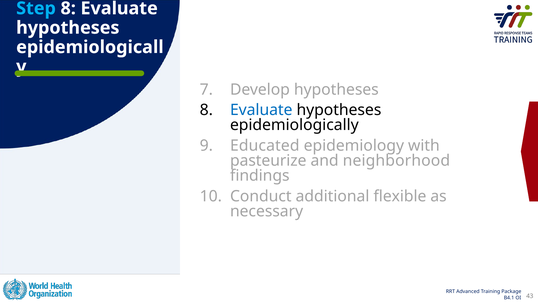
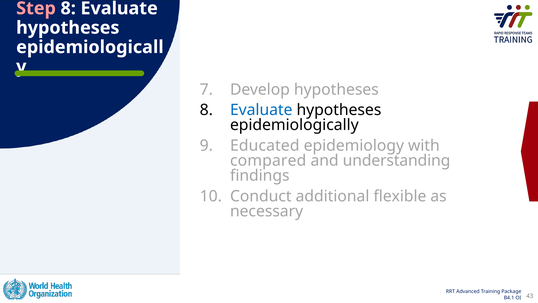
Step colour: light blue -> pink
pasteurize: pasteurize -> compared
neighborhood: neighborhood -> understanding
